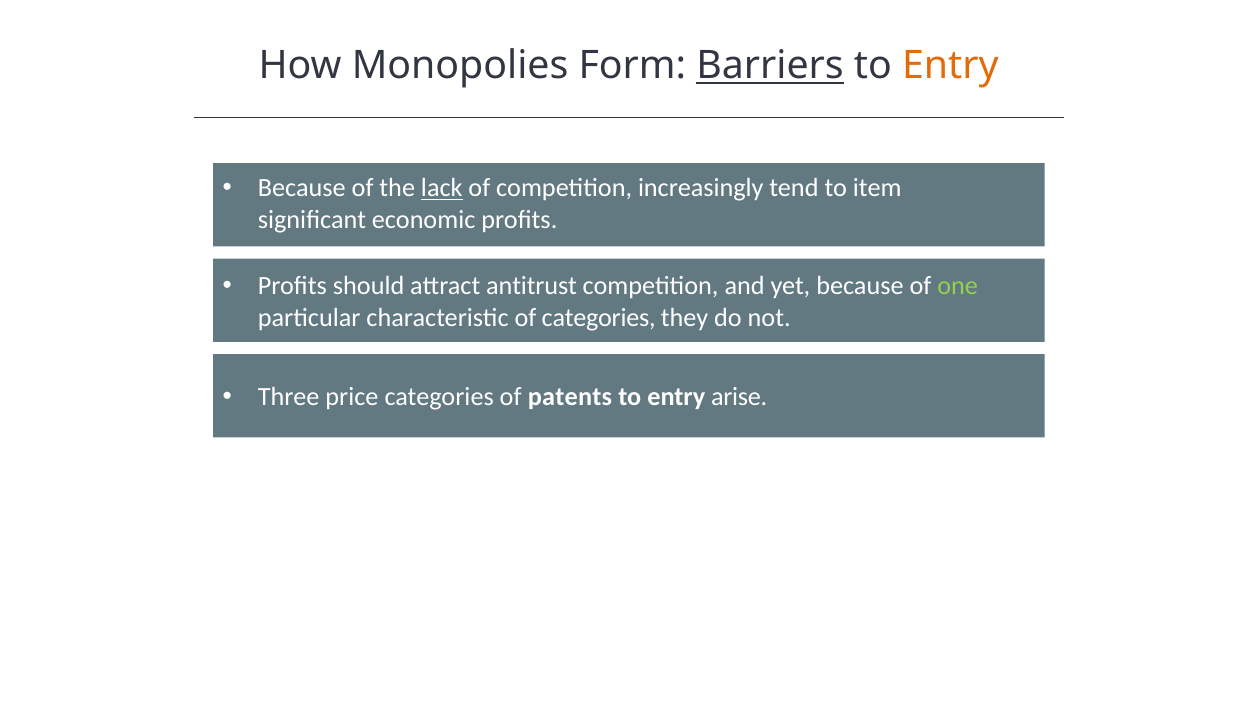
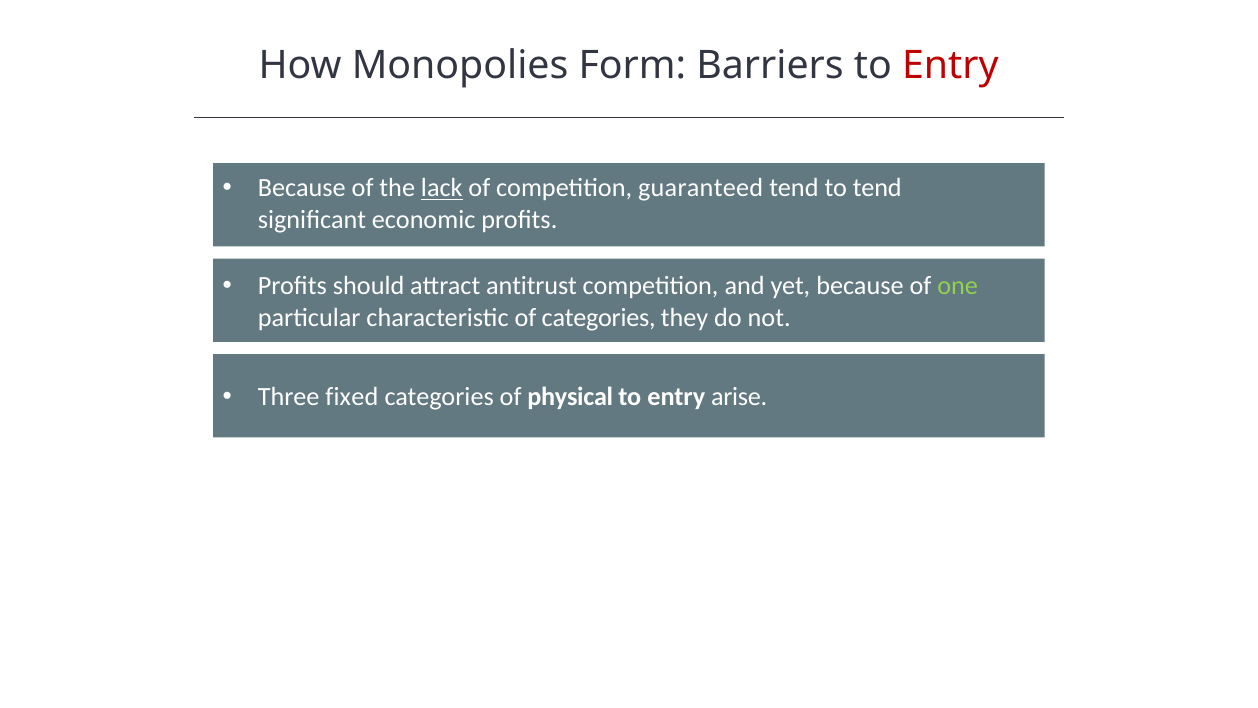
Barriers underline: present -> none
Entry at (950, 66) colour: orange -> red
increasingly: increasingly -> guaranteed
to item: item -> tend
price: price -> fixed
patents: patents -> physical
